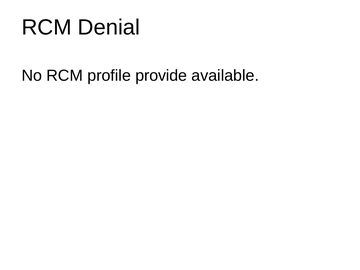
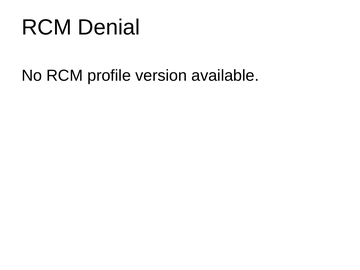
provide: provide -> version
